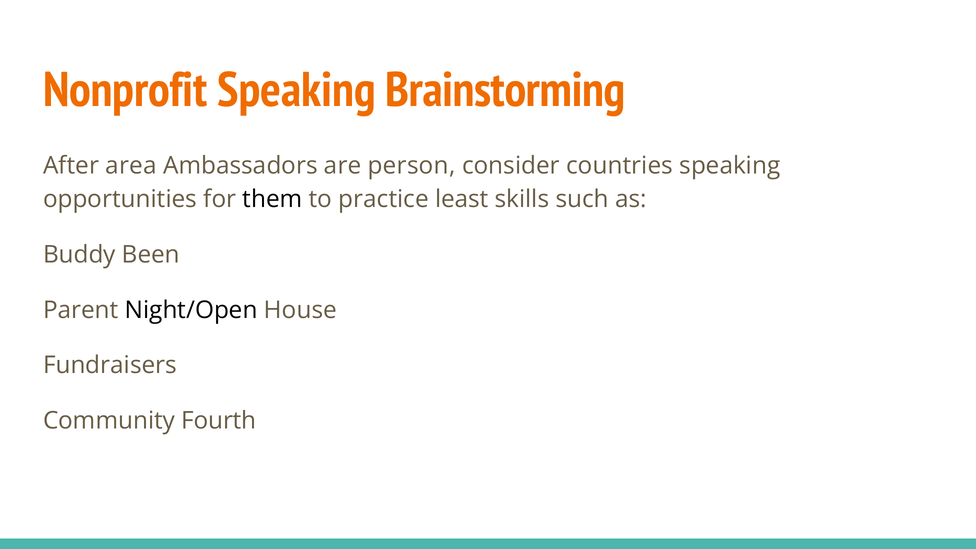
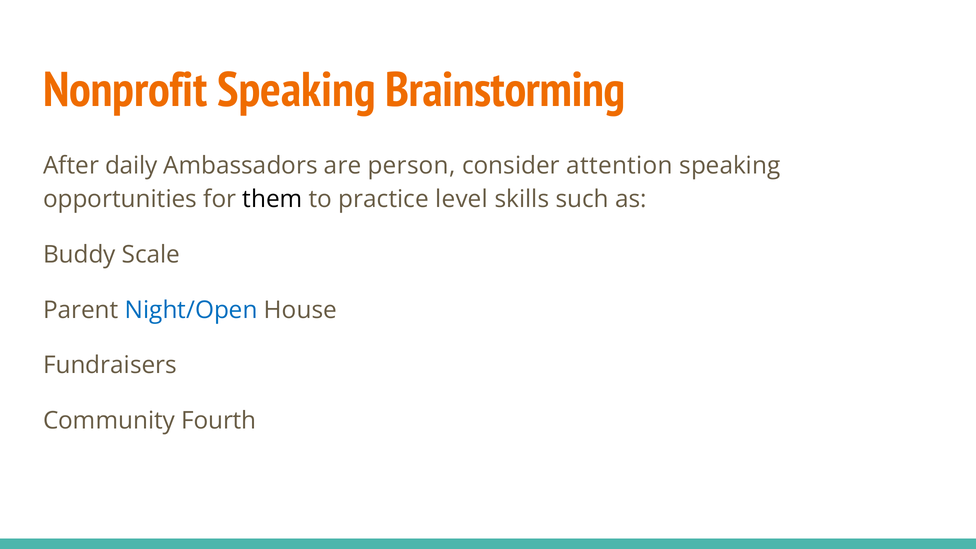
area: area -> daily
countries: countries -> attention
least: least -> level
Been: Been -> Scale
Night/Open colour: black -> blue
